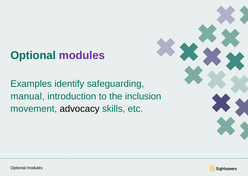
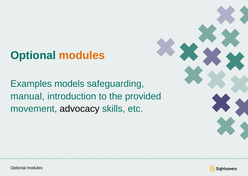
modules at (82, 55) colour: purple -> orange
identify: identify -> models
inclusion: inclusion -> provided
